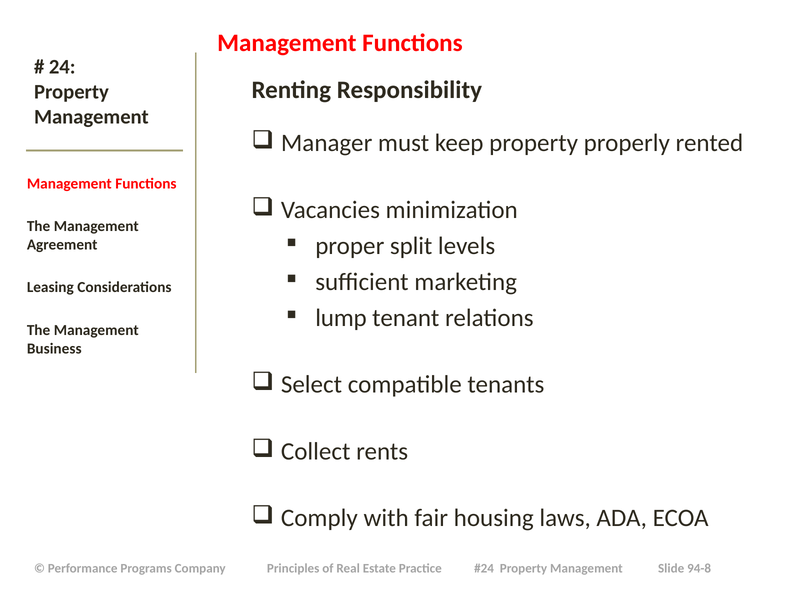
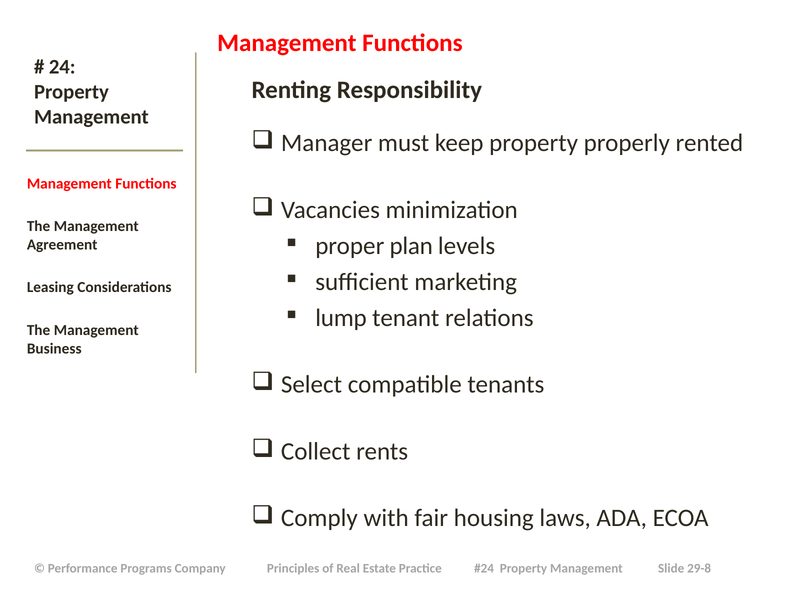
split: split -> plan
94-8: 94-8 -> 29-8
